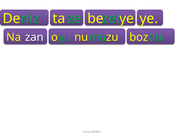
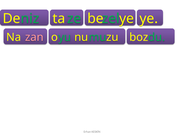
zan colour: white -> pink
